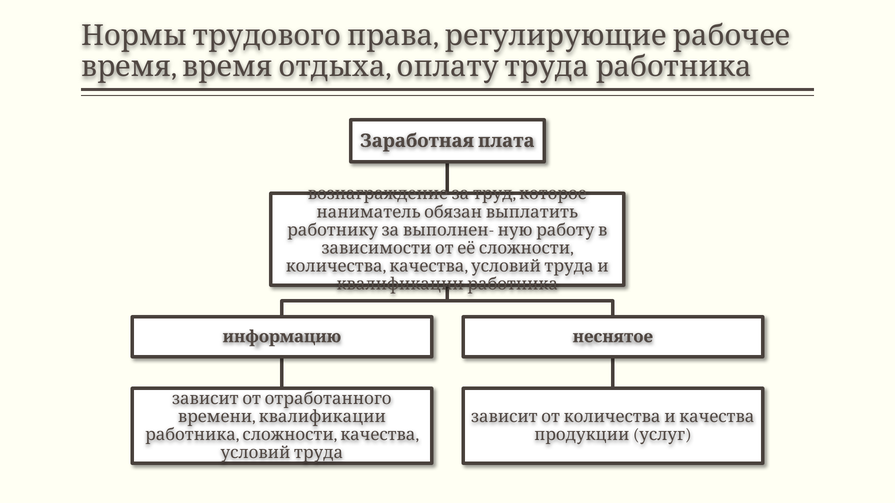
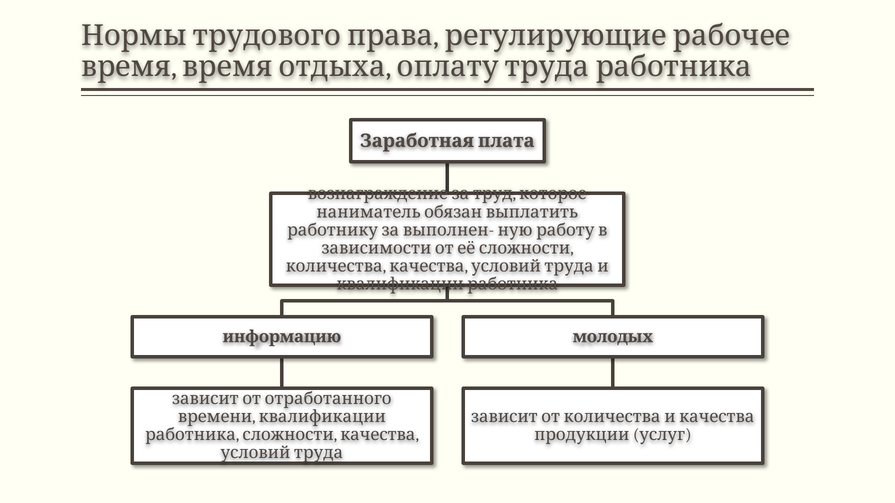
неснятое: неснятое -> молодых
